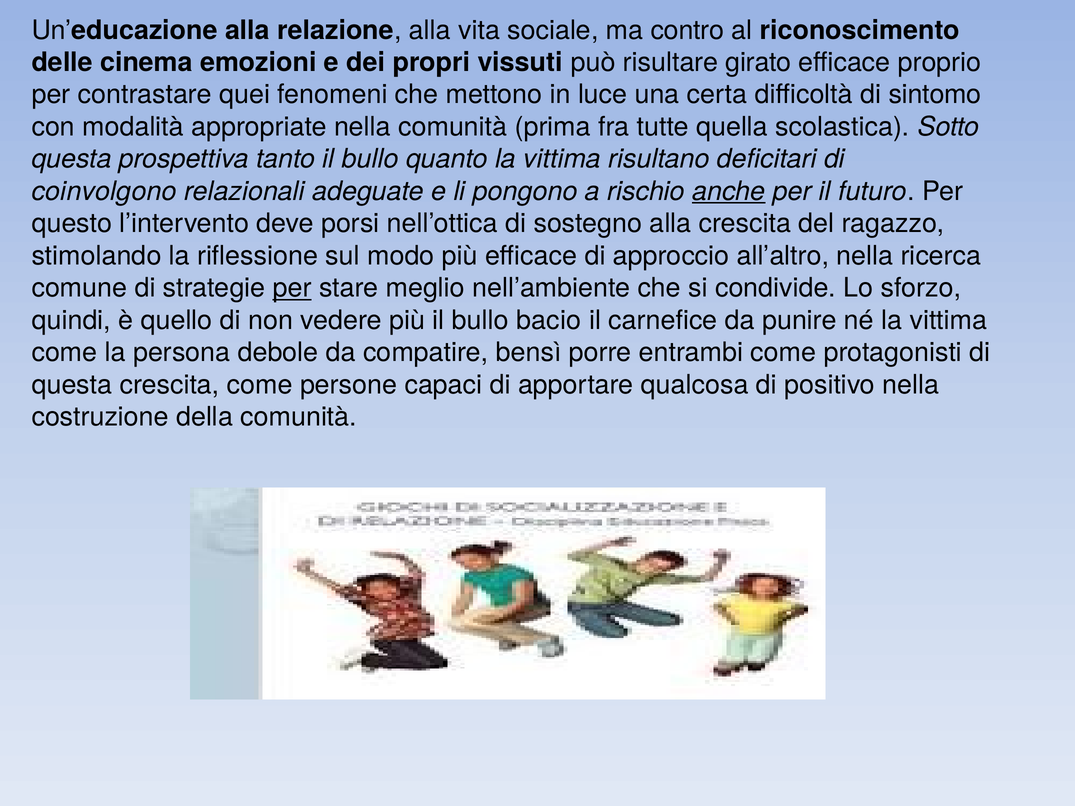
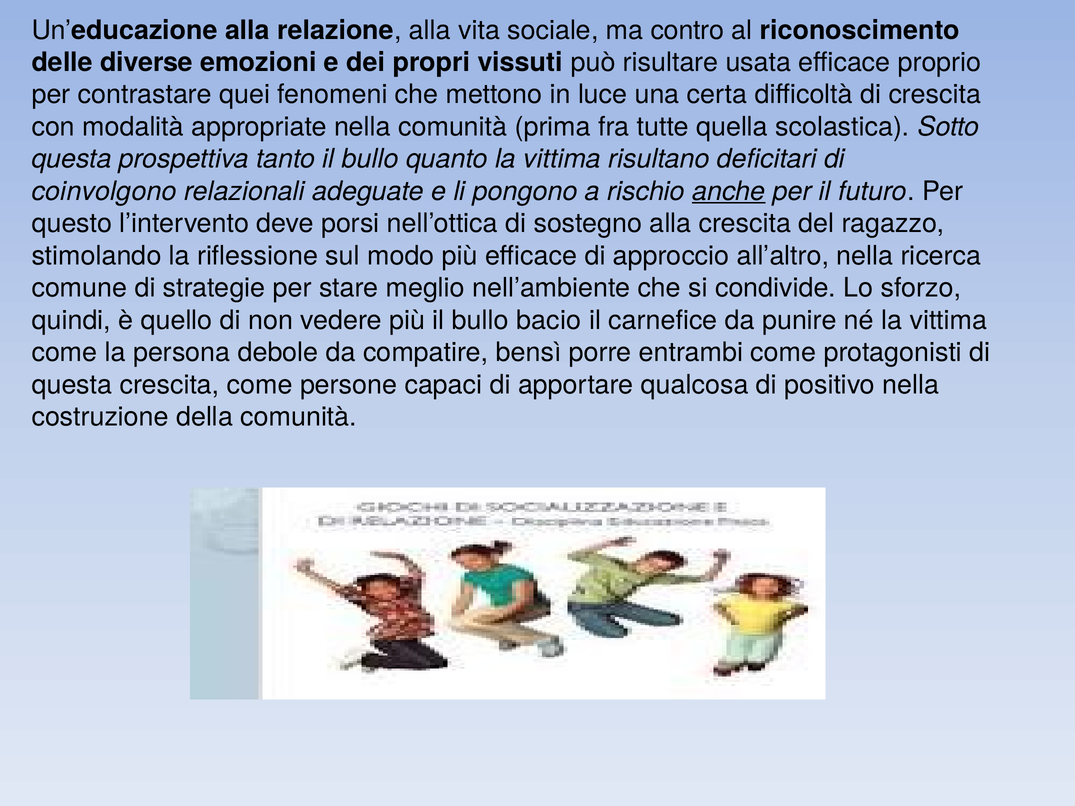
cinema: cinema -> diverse
girato: girato -> usata
di sintomo: sintomo -> crescita
per at (292, 288) underline: present -> none
